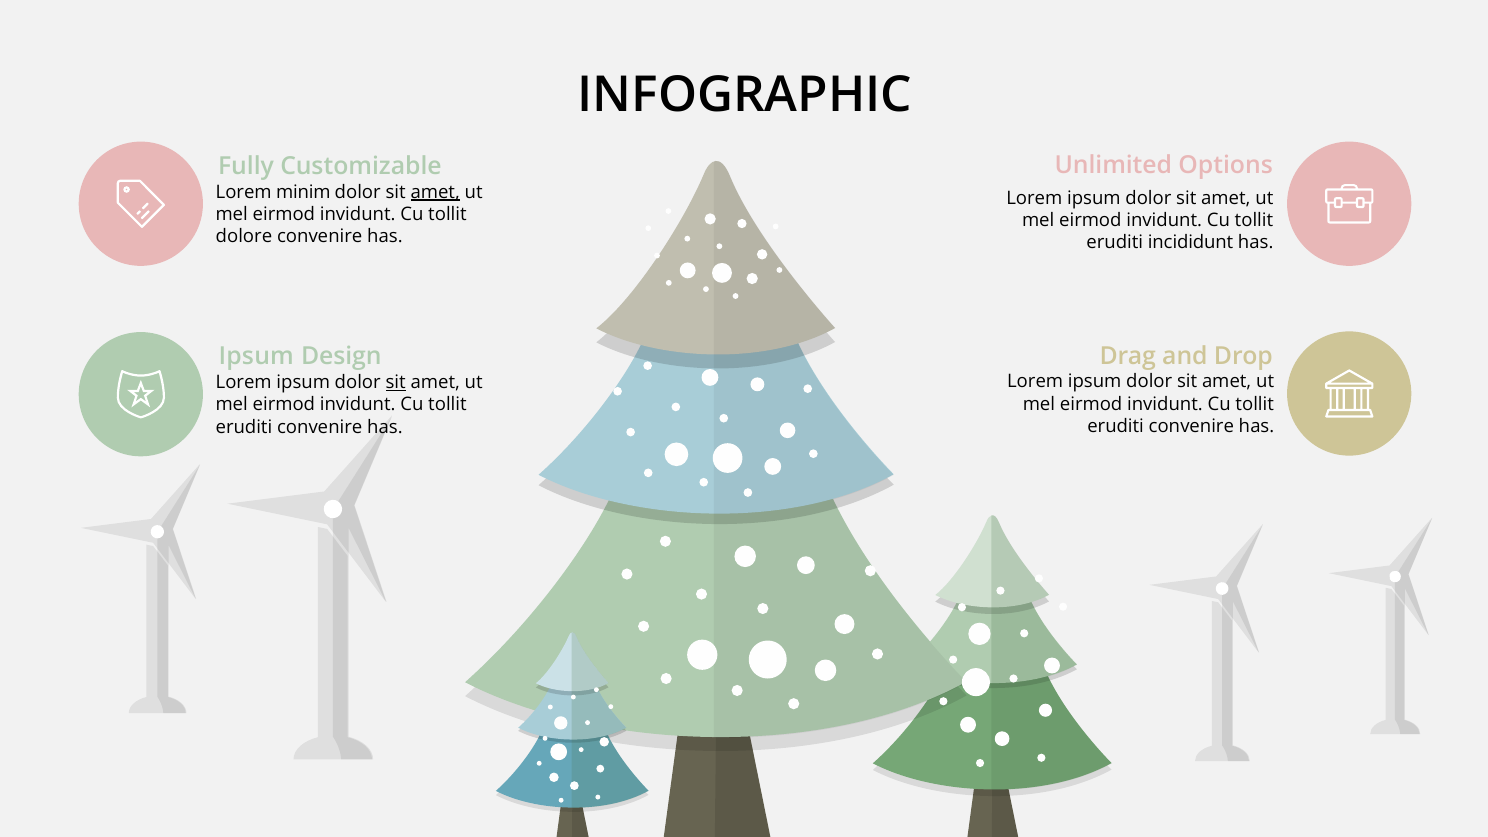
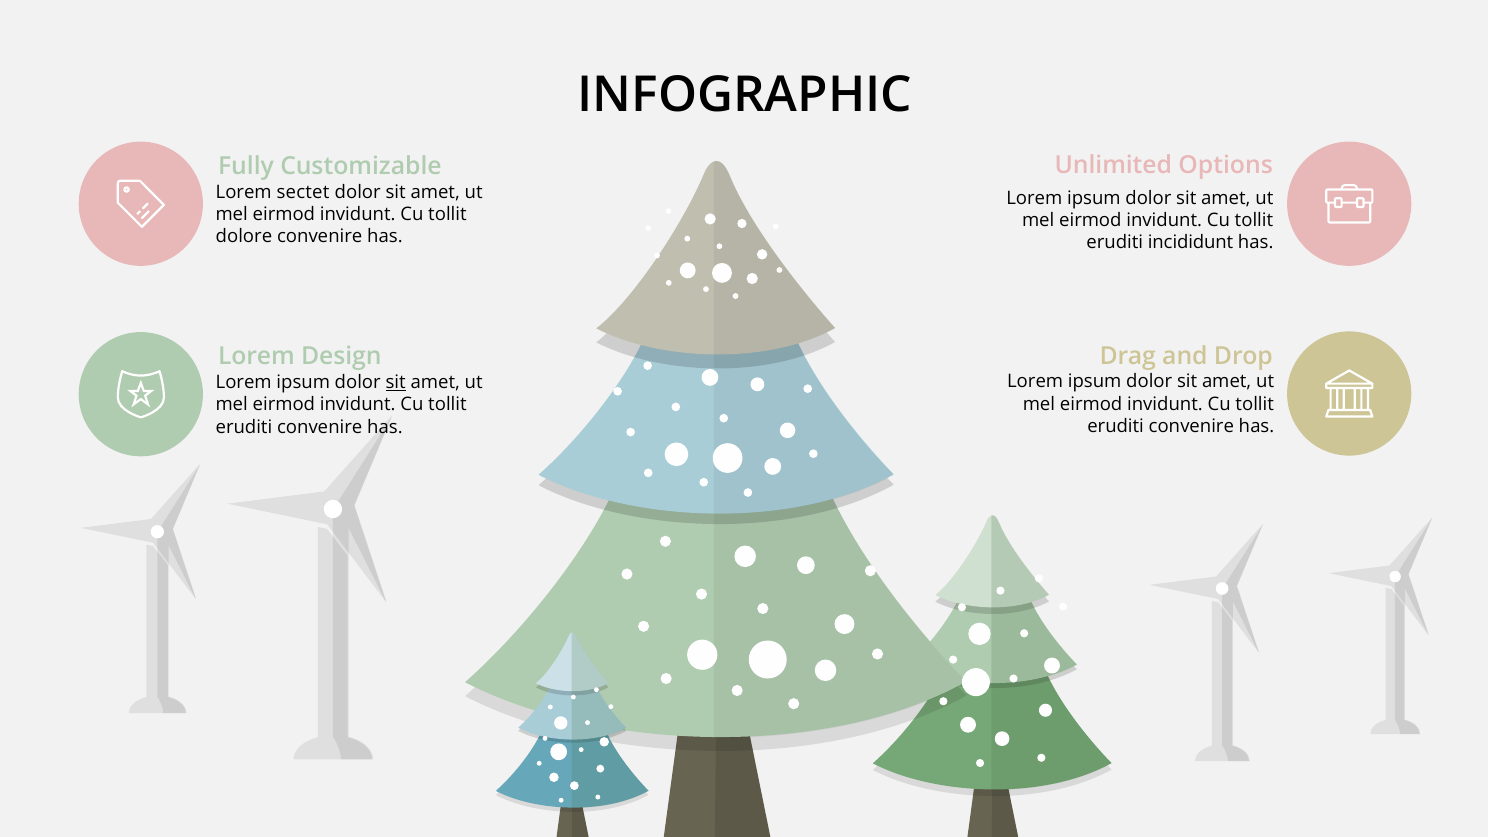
minim: minim -> sectet
amet at (435, 192) underline: present -> none
Ipsum at (256, 357): Ipsum -> Lorem
